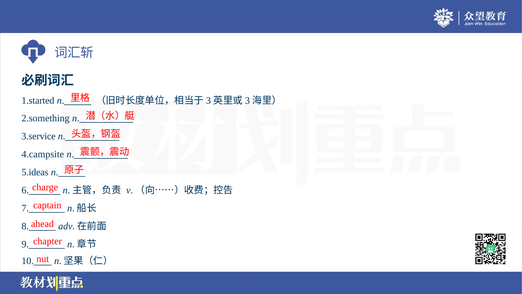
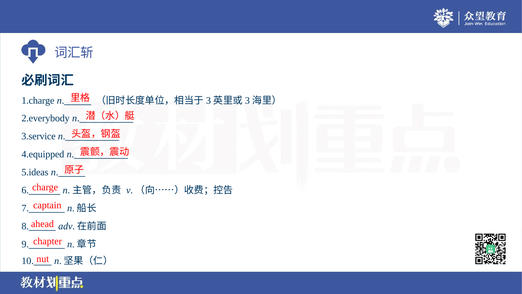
1.started: 1.started -> 1.charge
2.something: 2.something -> 2.everybody
4.campsite: 4.campsite -> 4.equipped
